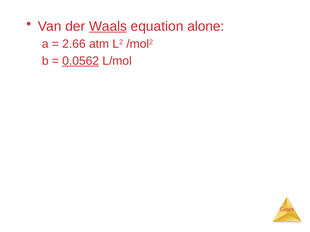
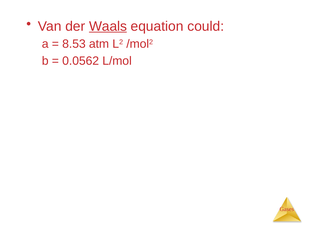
alone: alone -> could
2.66: 2.66 -> 8.53
0.0562 underline: present -> none
